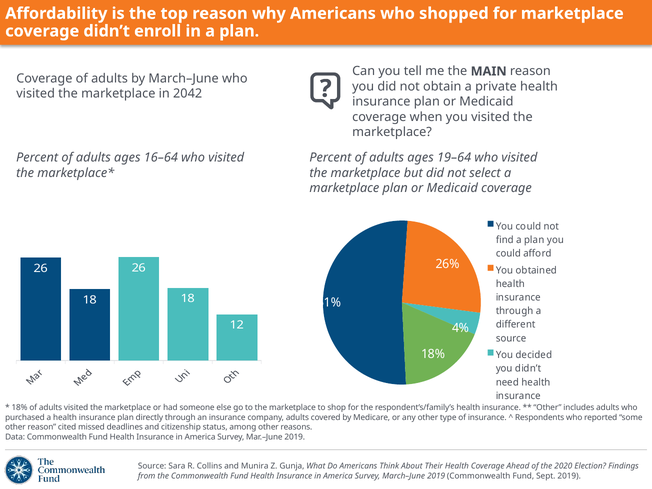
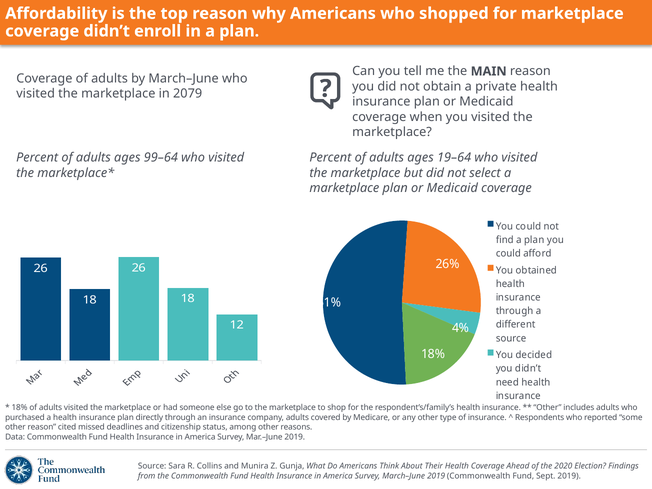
2042: 2042 -> 2079
16–64: 16–64 -> 99–64
